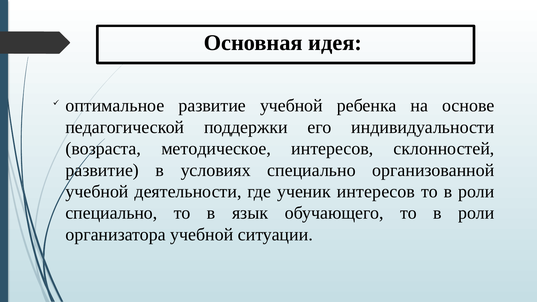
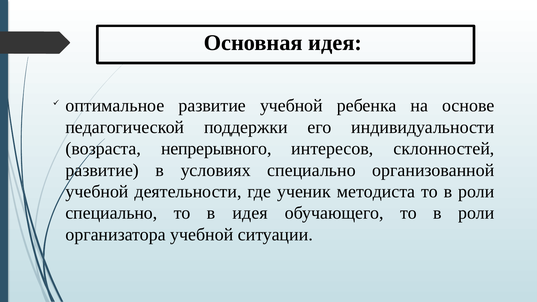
методическое: методическое -> непрерывного
ученик интересов: интересов -> методиста
в язык: язык -> идея
